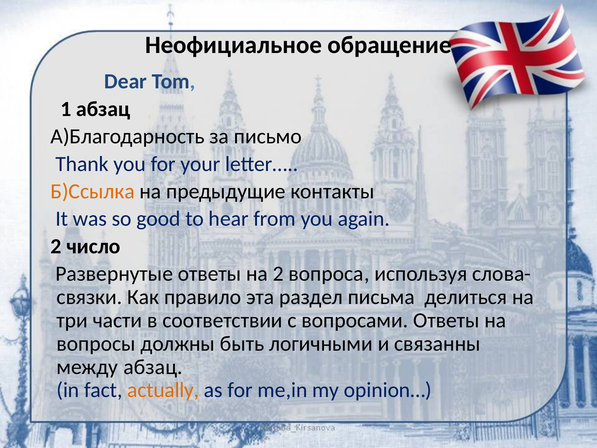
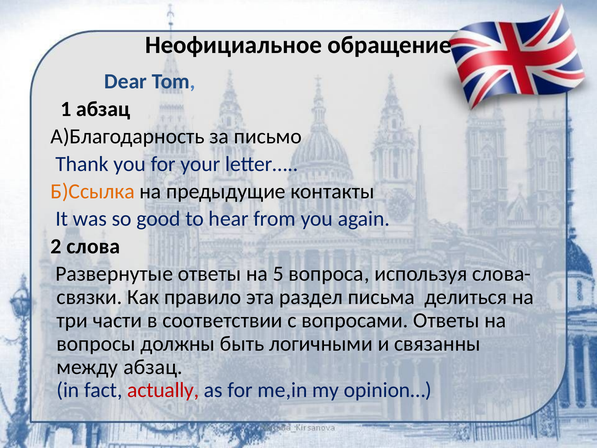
число: число -> слова
на 2: 2 -> 5
actually colour: orange -> red
